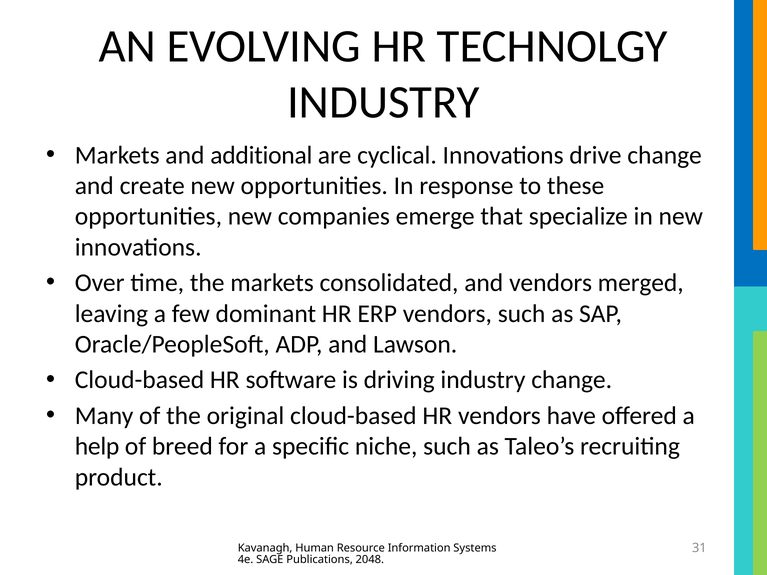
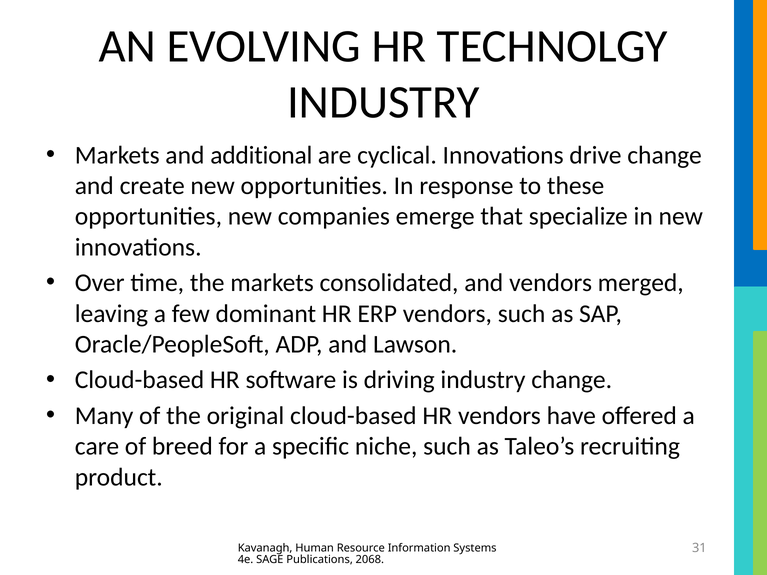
help: help -> care
2048: 2048 -> 2068
